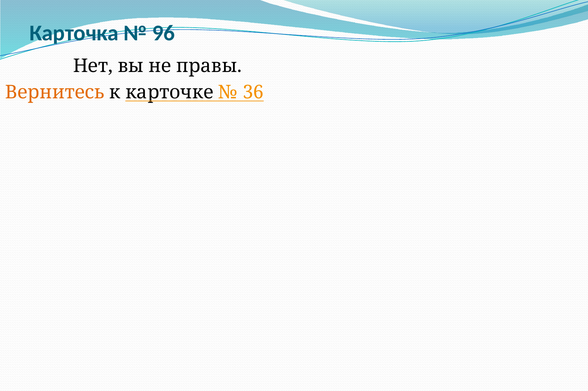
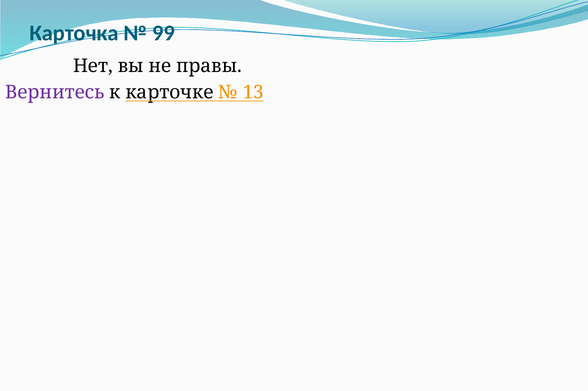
96: 96 -> 99
Вернитесь colour: orange -> purple
36: 36 -> 13
